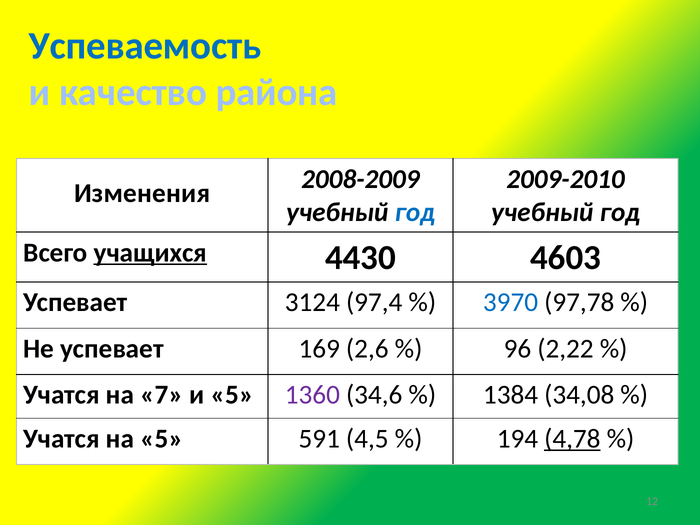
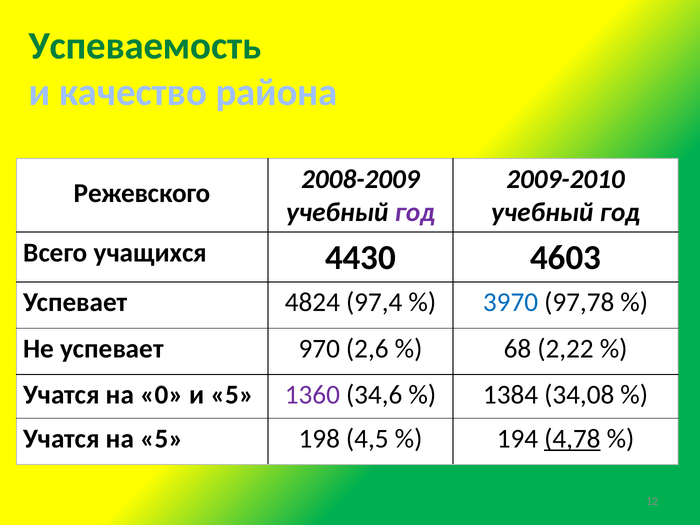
Успеваемость colour: blue -> green
Изменения: Изменения -> Режевского
год at (415, 212) colour: blue -> purple
учащихся underline: present -> none
3124: 3124 -> 4824
169: 169 -> 970
96: 96 -> 68
7: 7 -> 0
591: 591 -> 198
